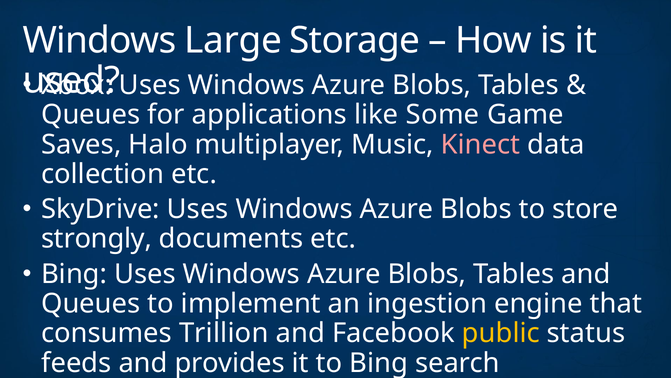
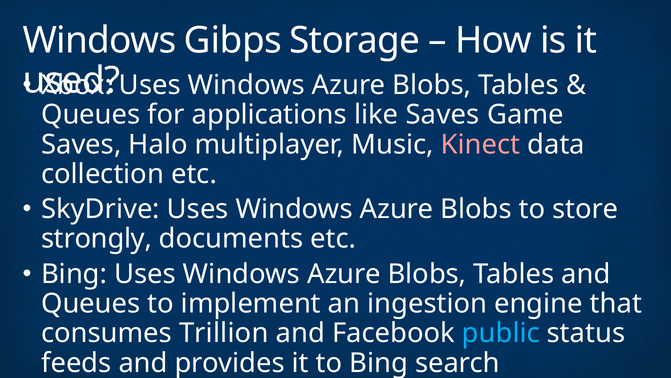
Large: Large -> Gibps
like Some: Some -> Saves
public colour: yellow -> light blue
